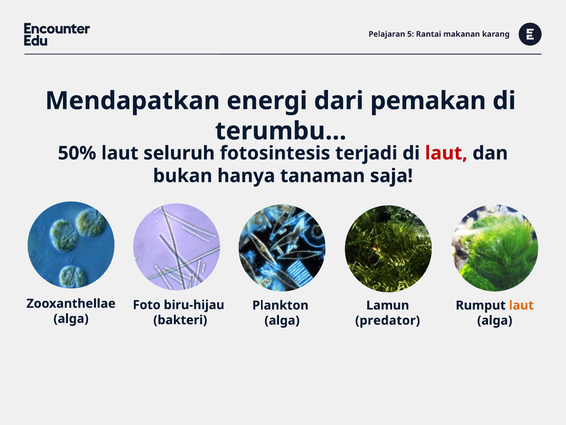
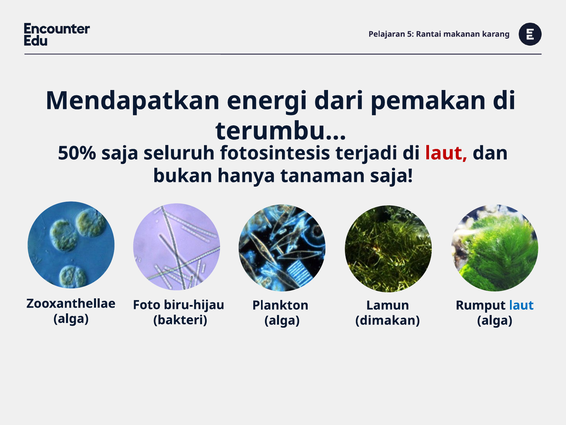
50% laut: laut -> saja
laut at (521, 305) colour: orange -> blue
predator: predator -> dimakan
